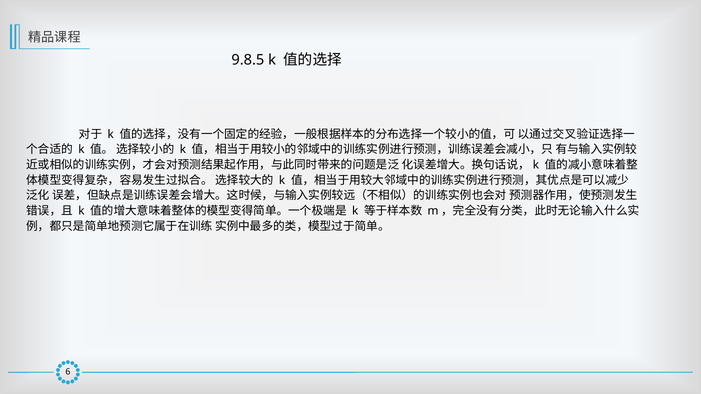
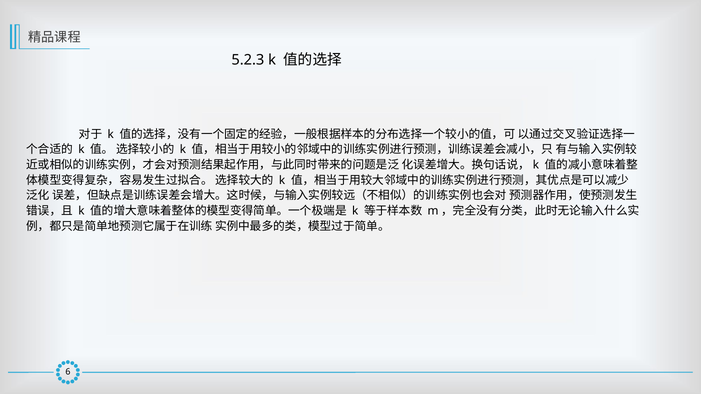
9.8.5: 9.8.5 -> 5.2.3
